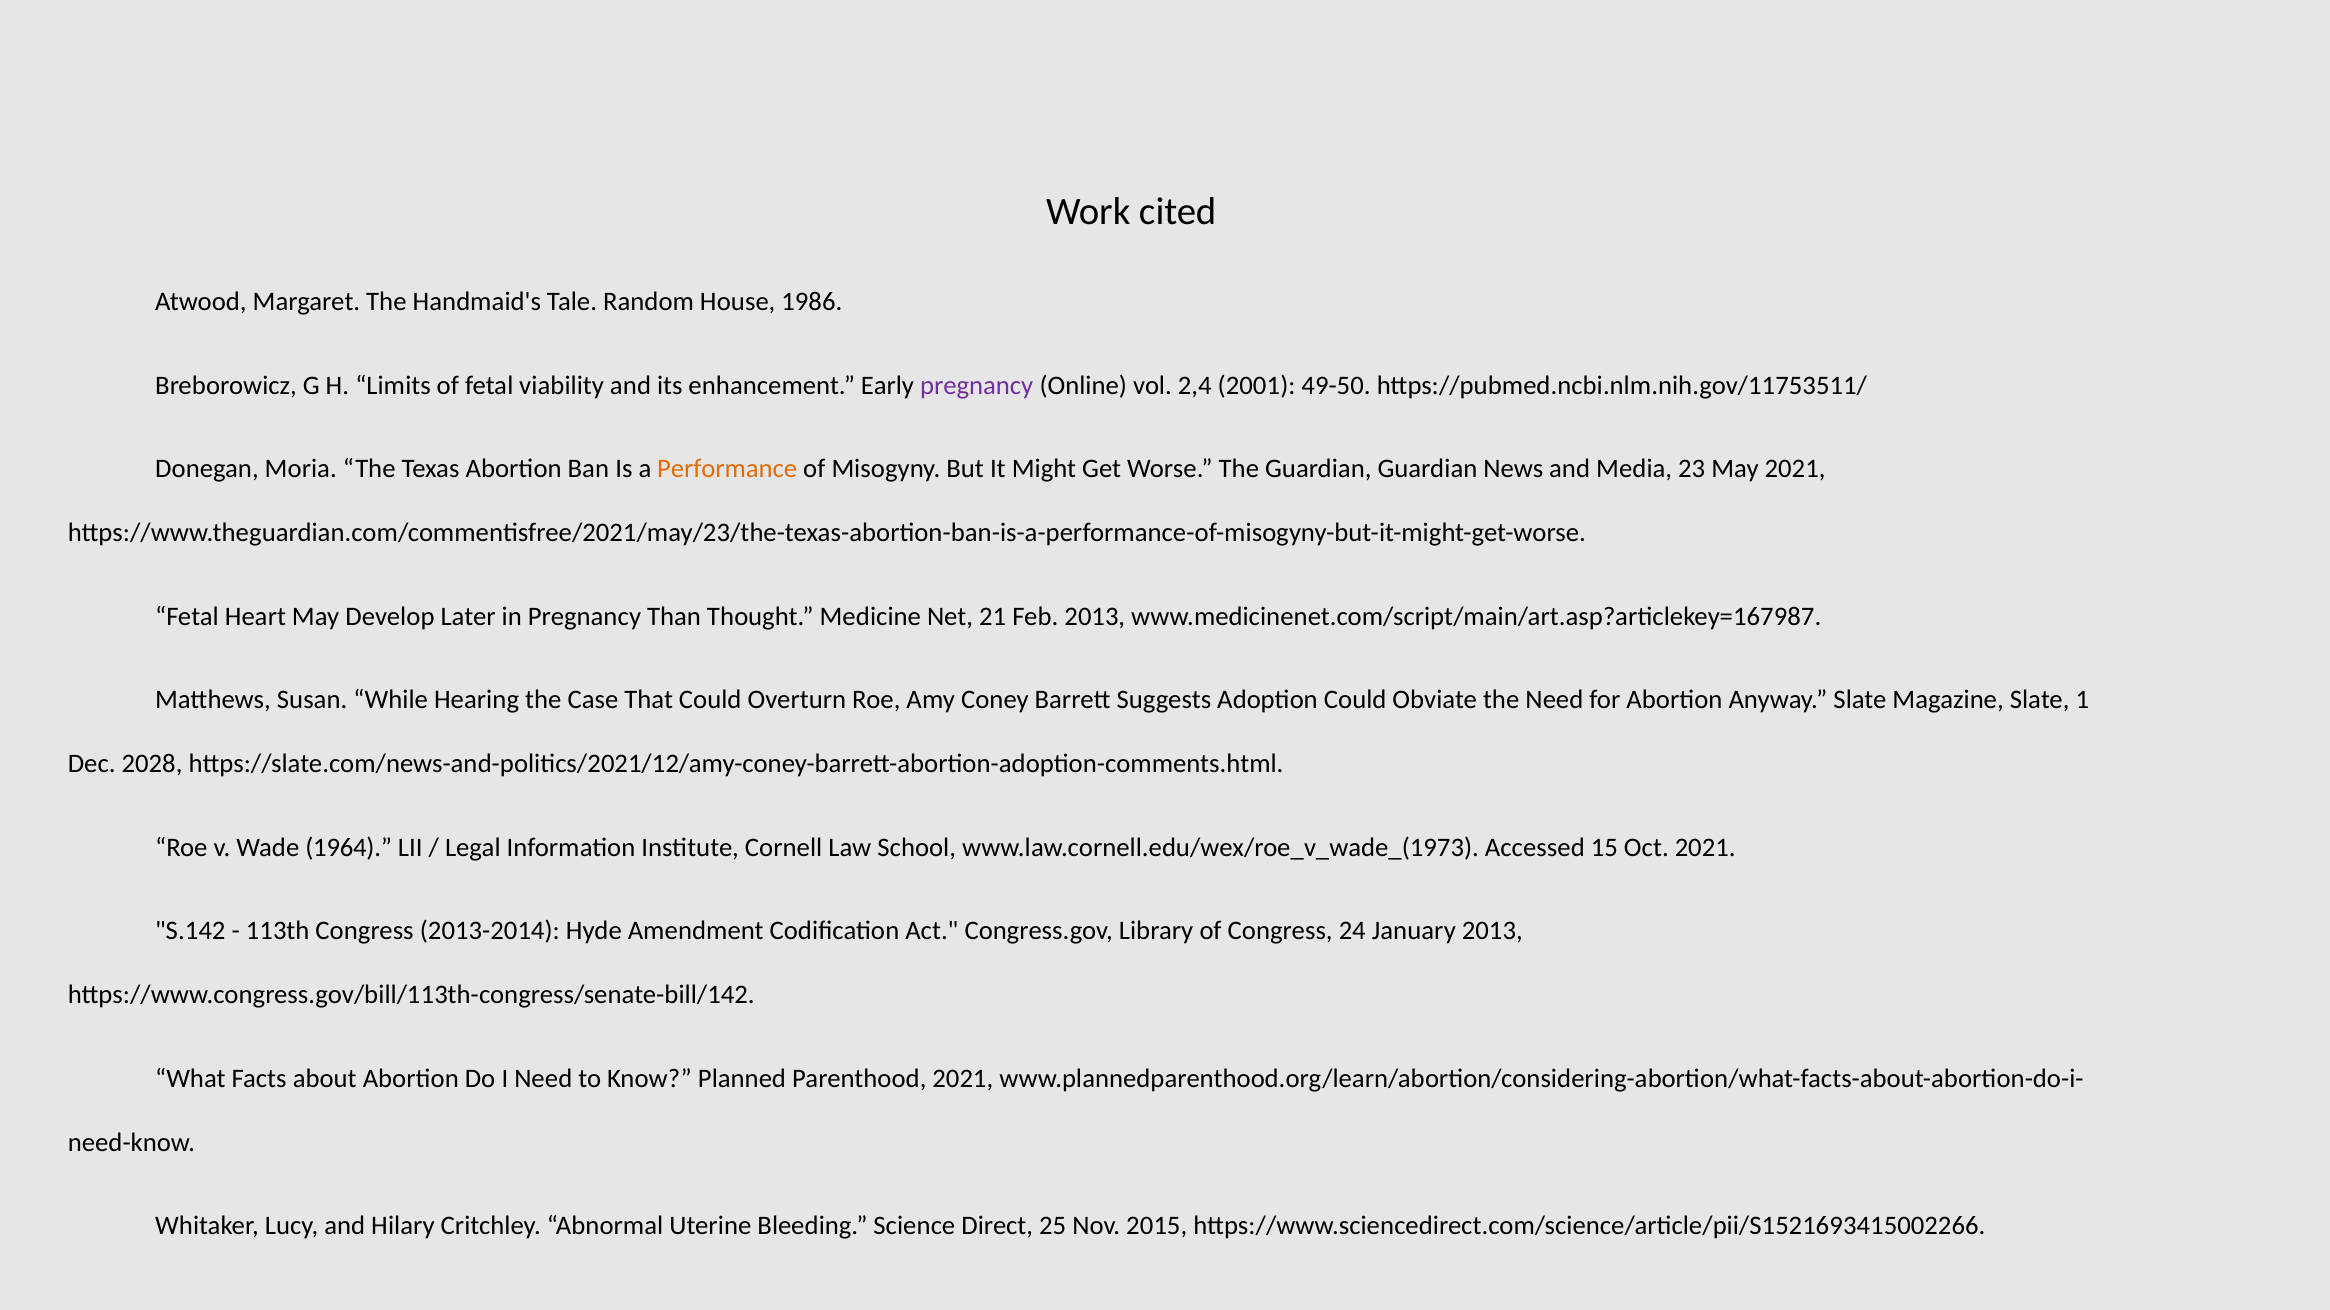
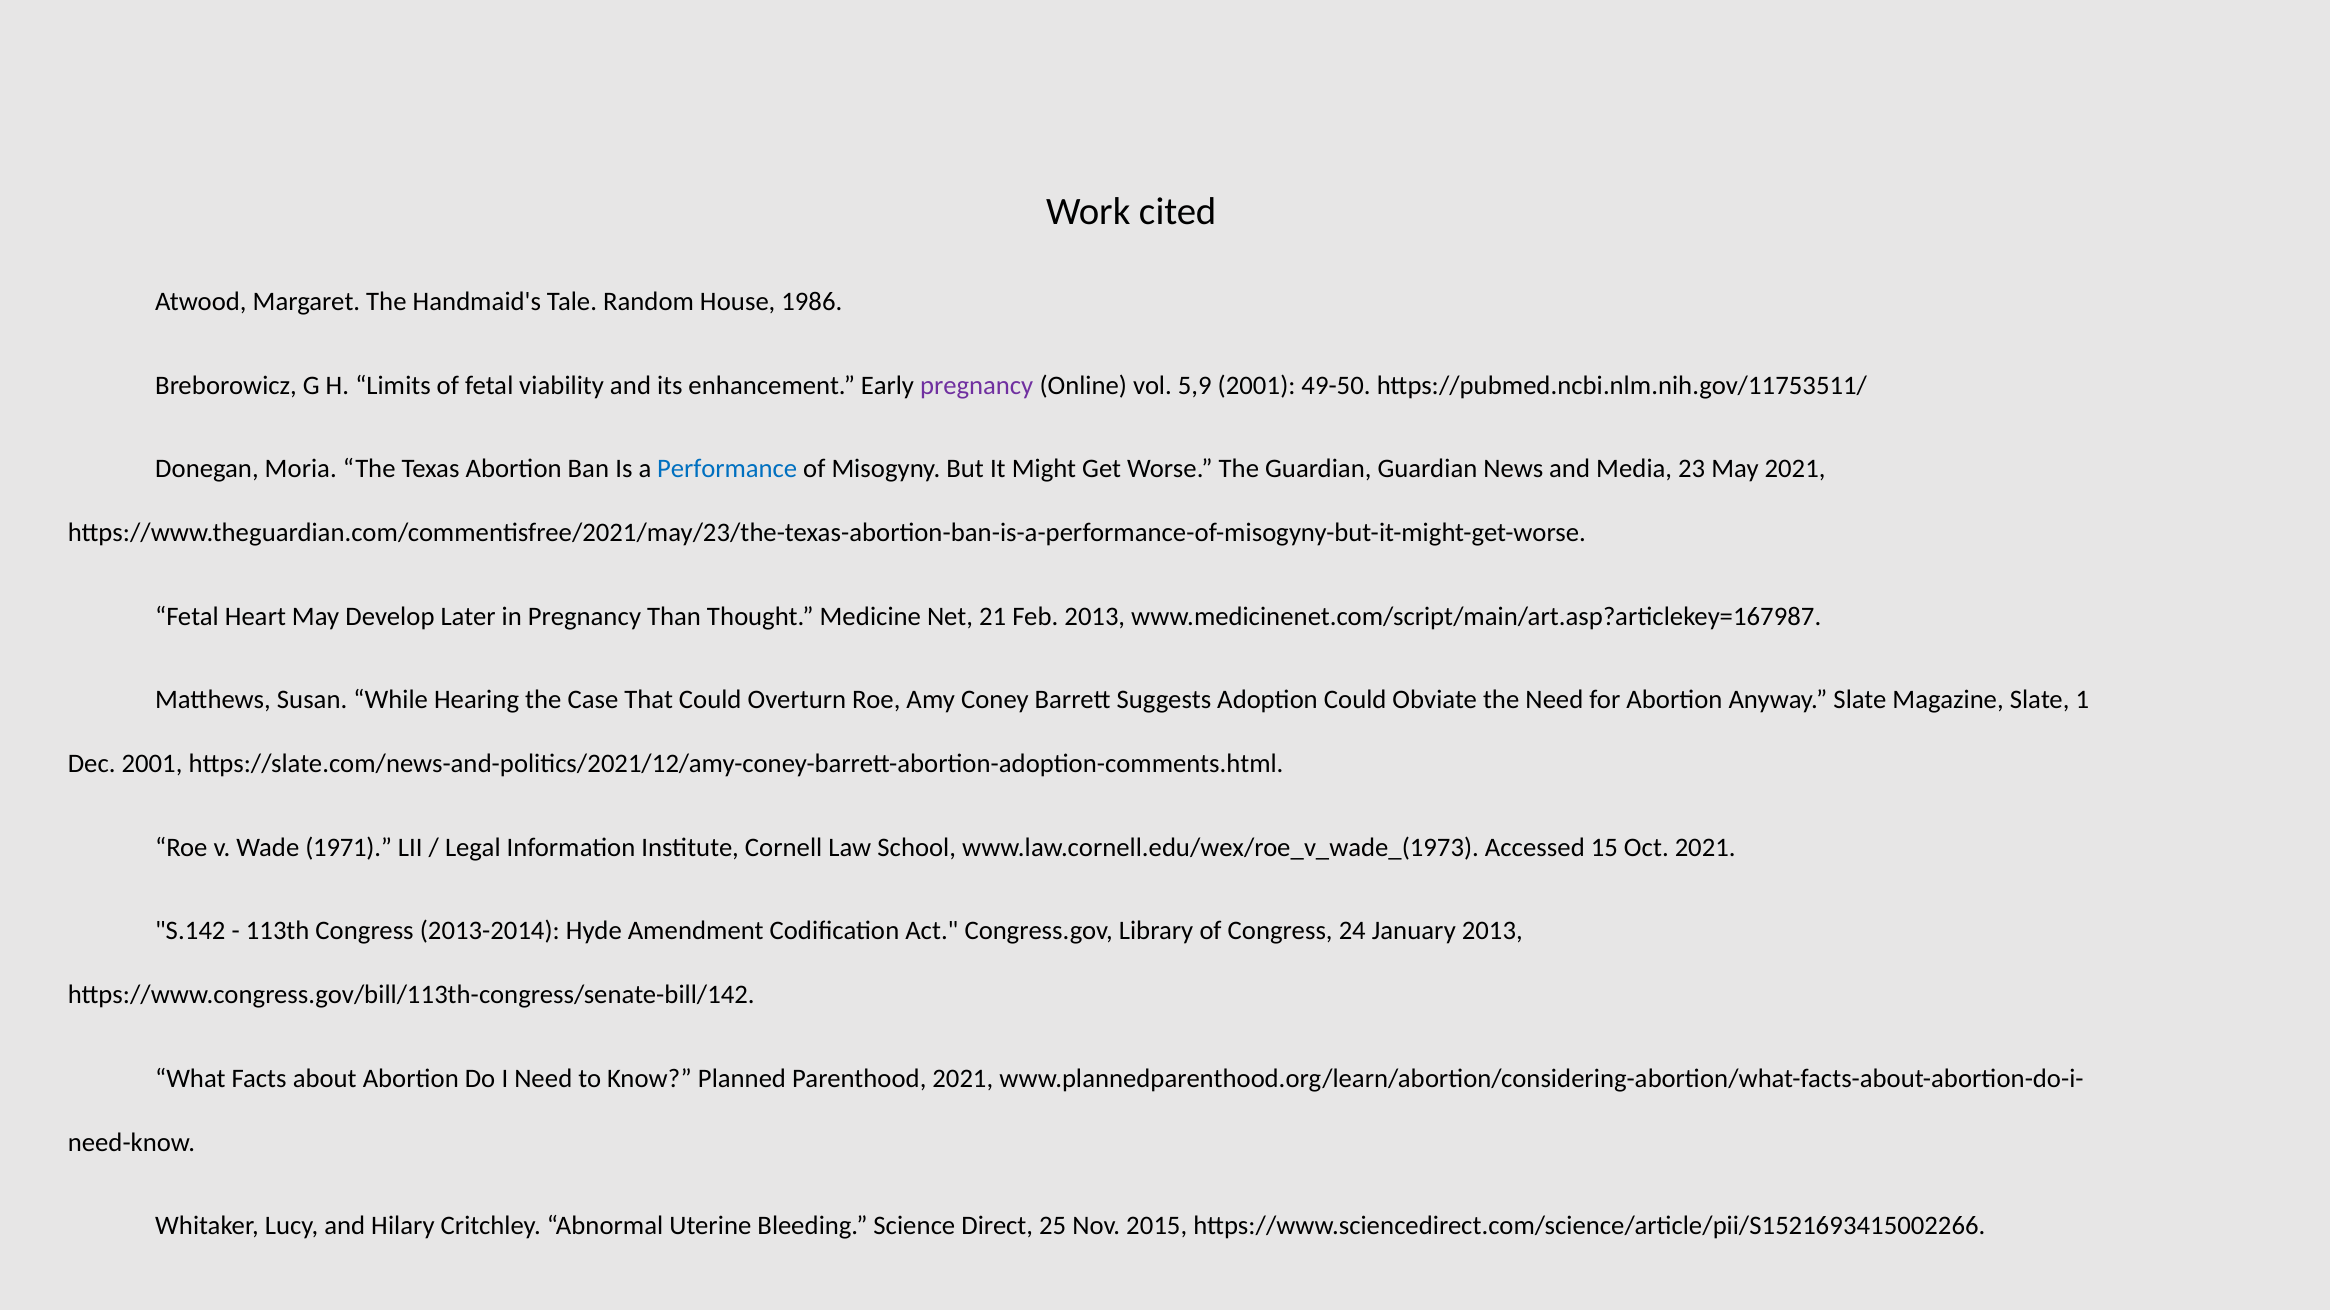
2,4: 2,4 -> 5,9
Performance colour: orange -> blue
Dec 2028: 2028 -> 2001
1964: 1964 -> 1971
